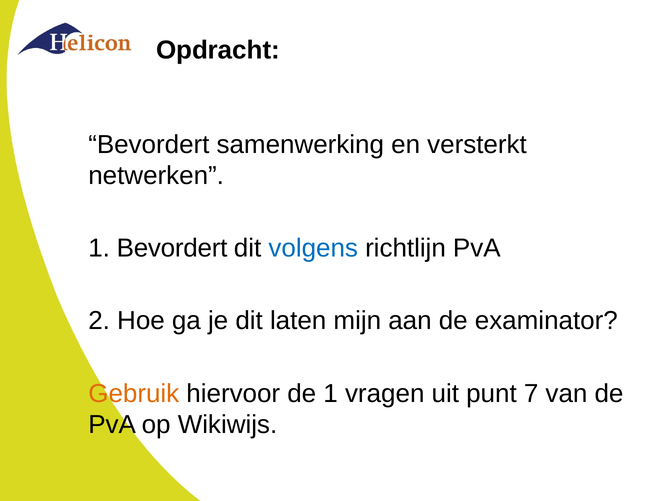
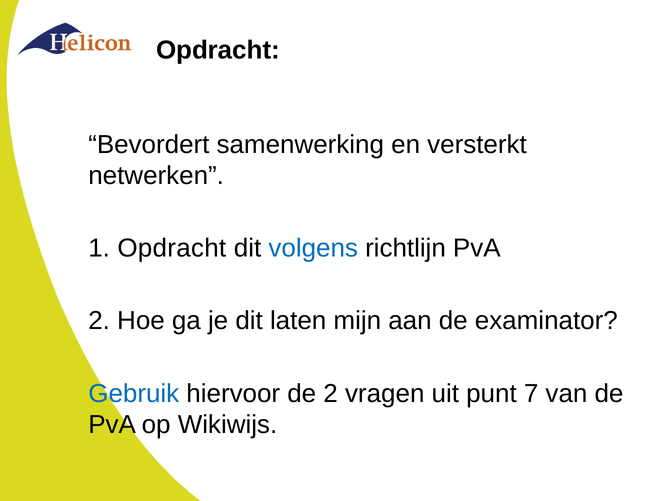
1 Bevordert: Bevordert -> Opdracht
Gebruik colour: orange -> blue
de 1: 1 -> 2
